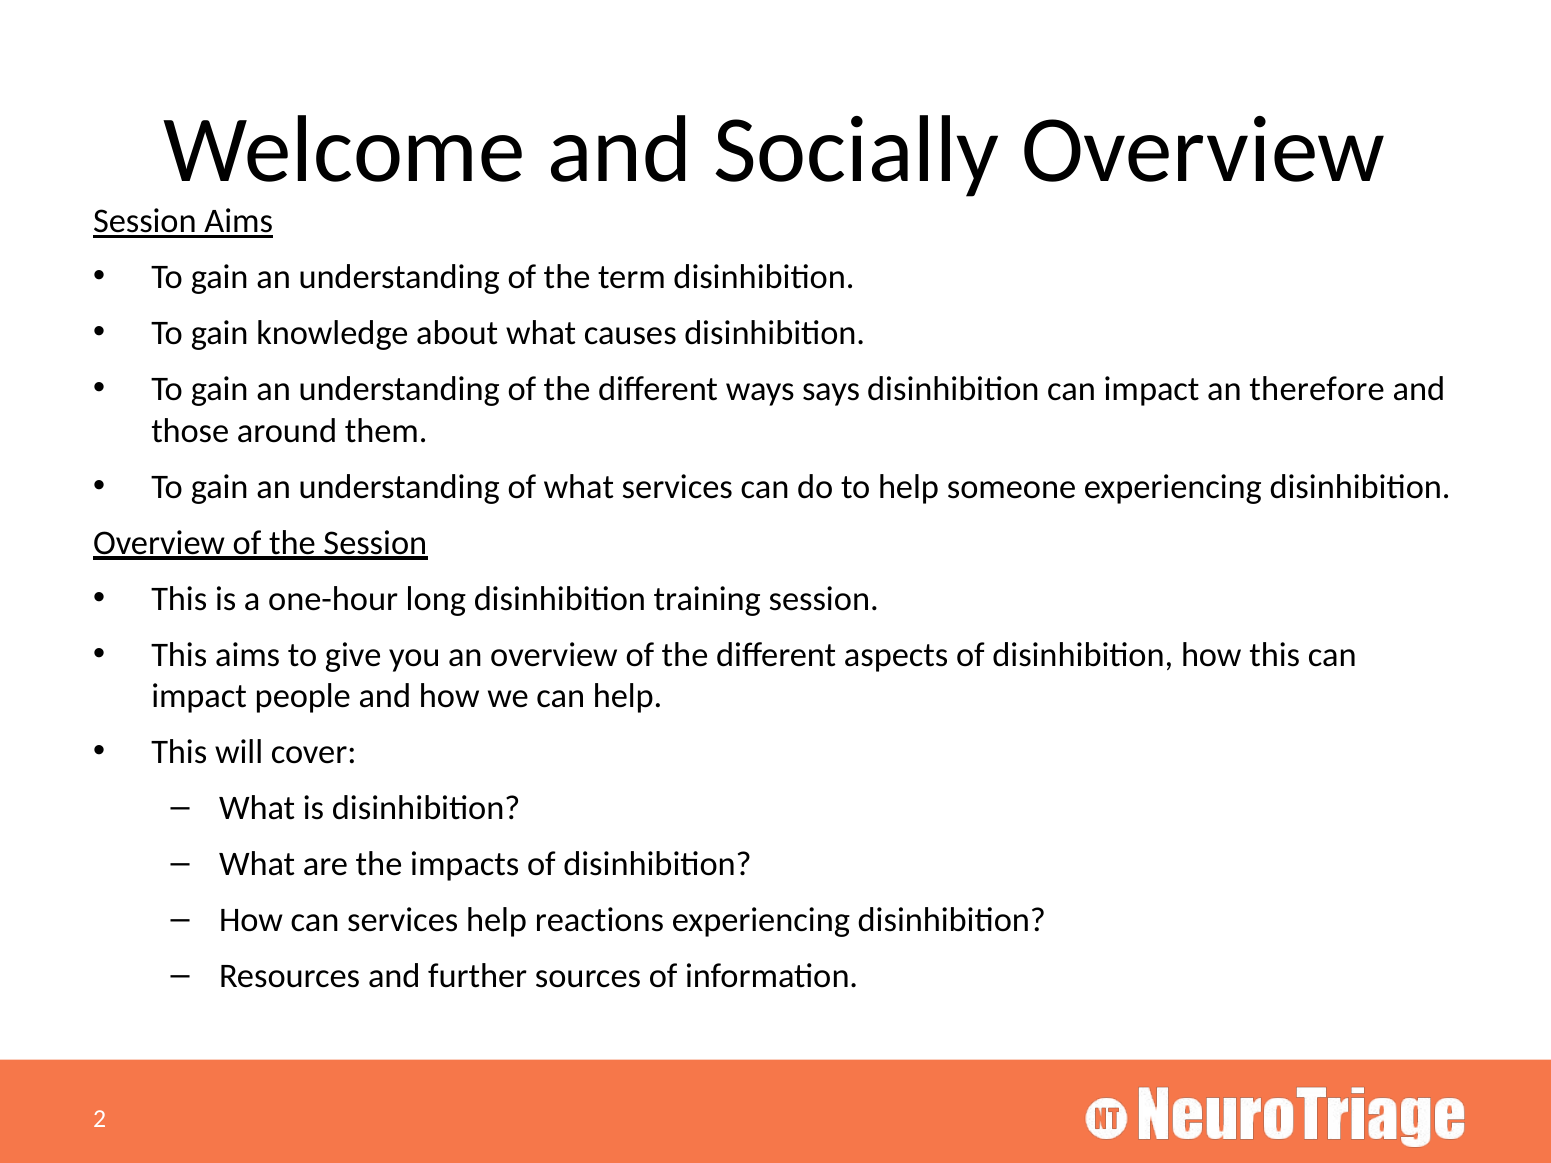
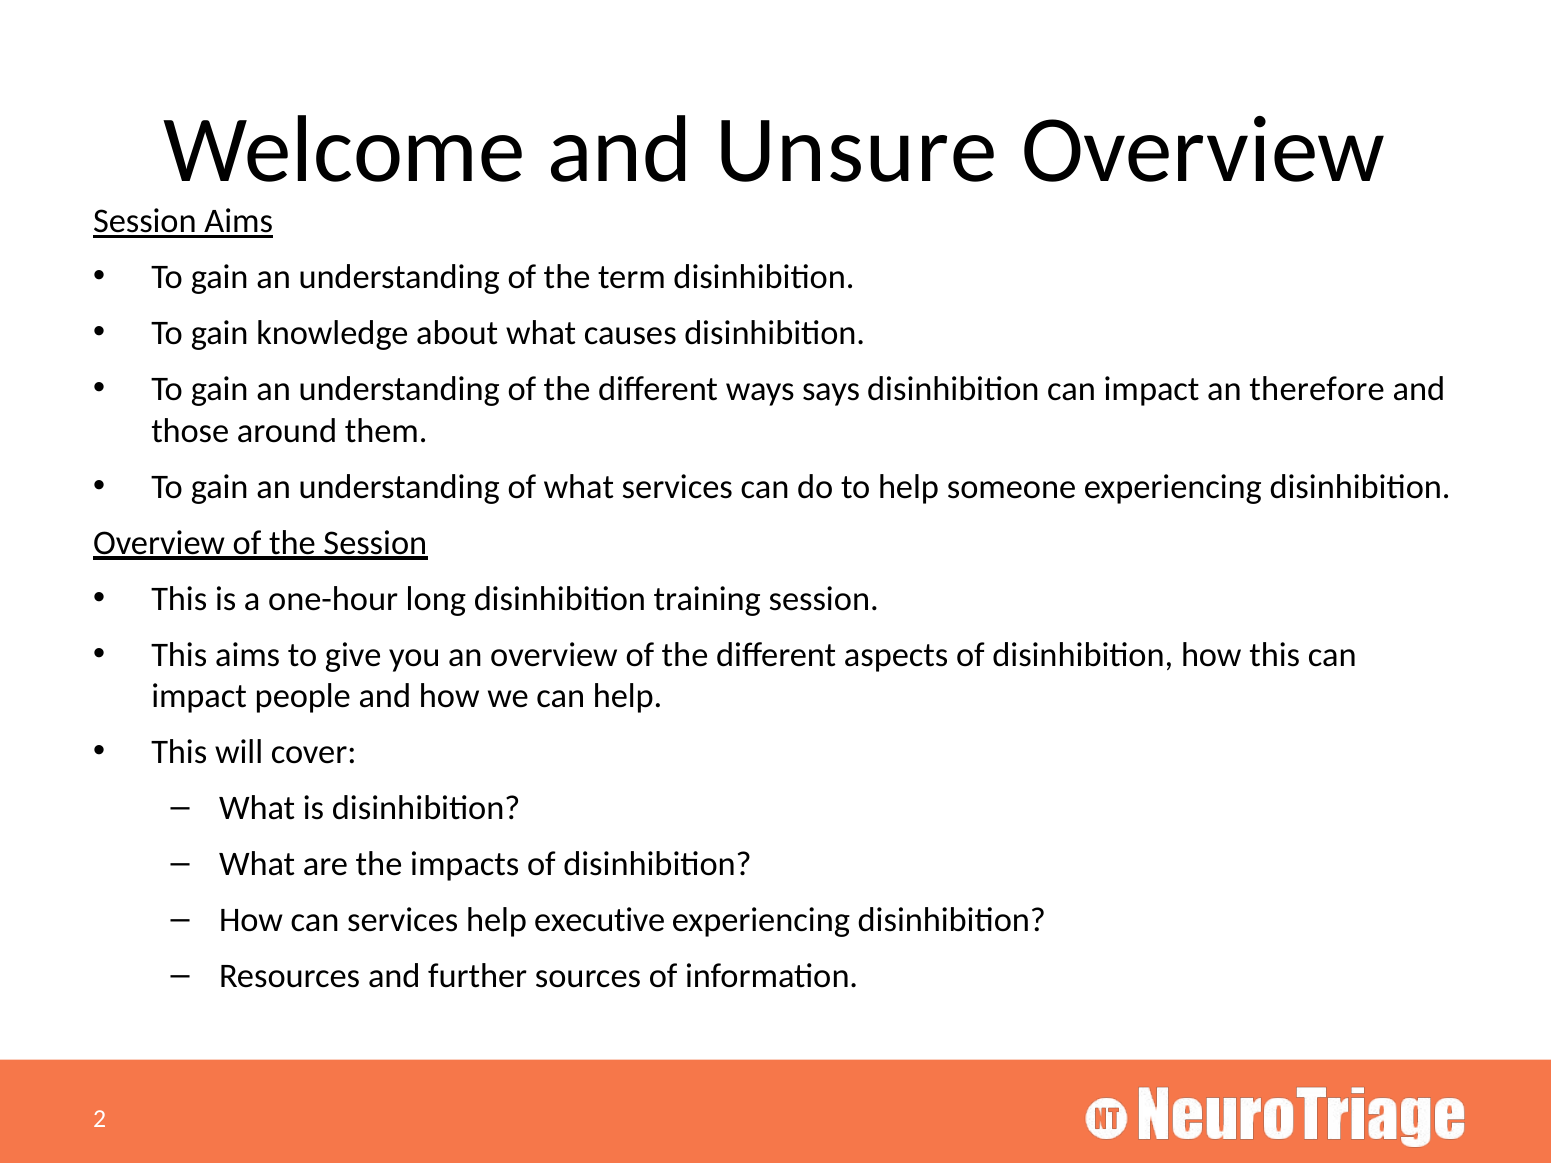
Socially: Socially -> Unsure
reactions: reactions -> executive
